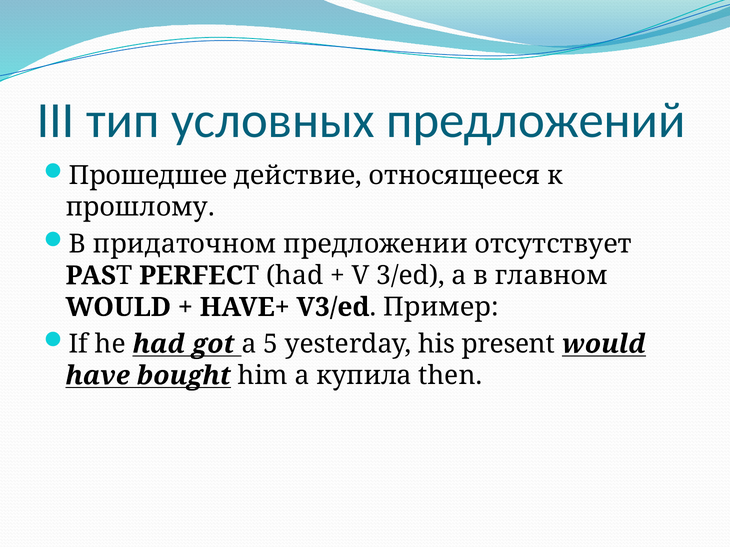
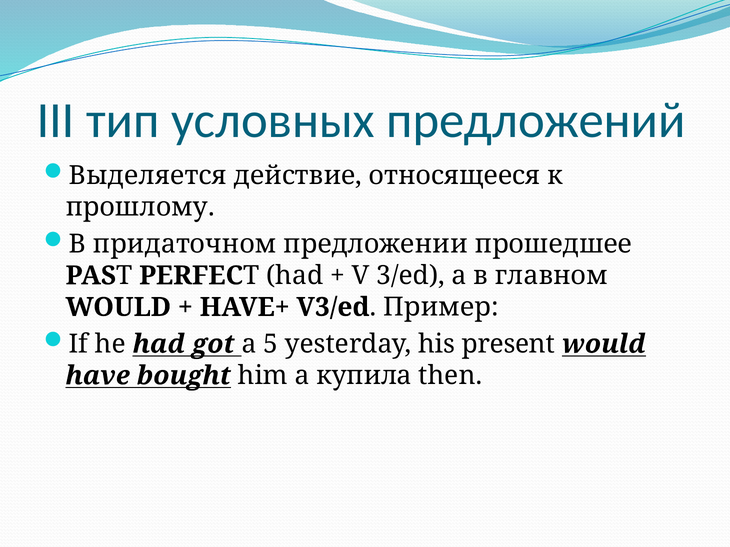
Прошедшее: Прошедшее -> Выделяется
отсутствует: отсутствует -> прошедшее
